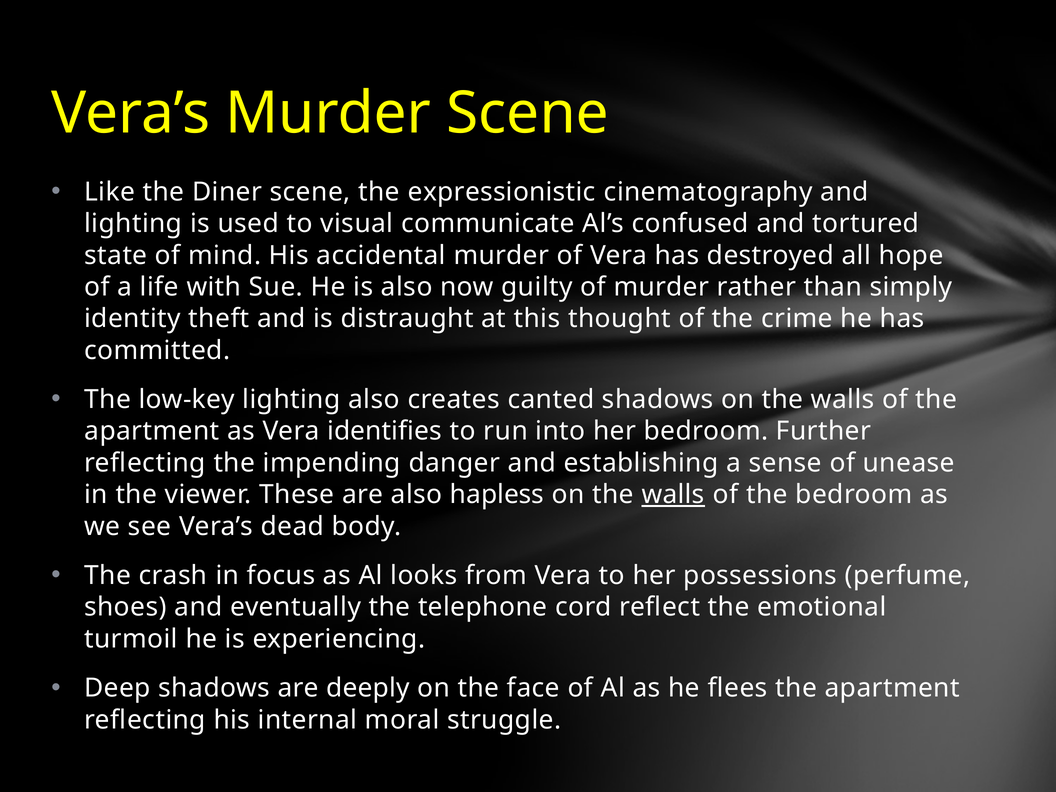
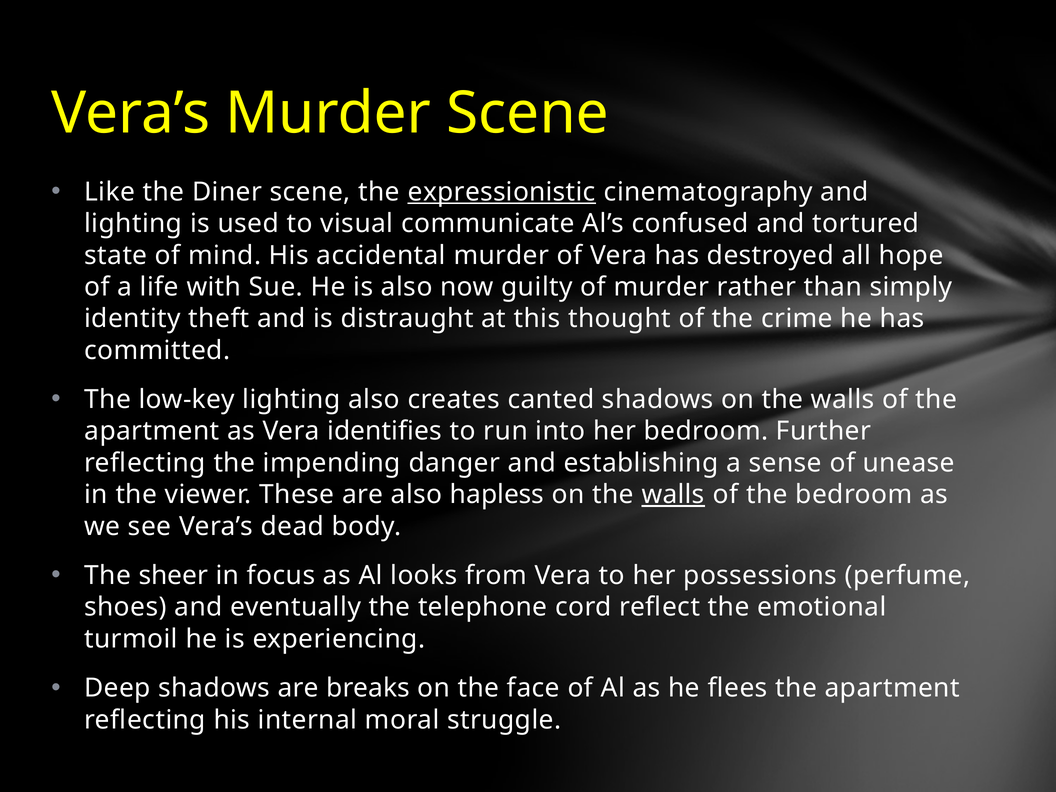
expressionistic underline: none -> present
crash: crash -> sheer
deeply: deeply -> breaks
